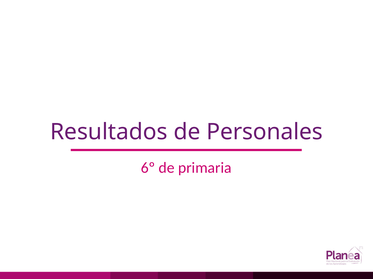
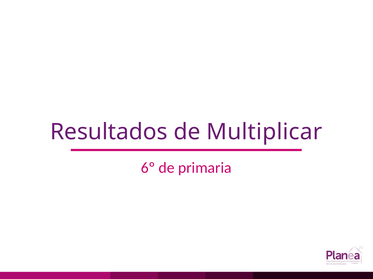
Personales: Personales -> Multiplicar
